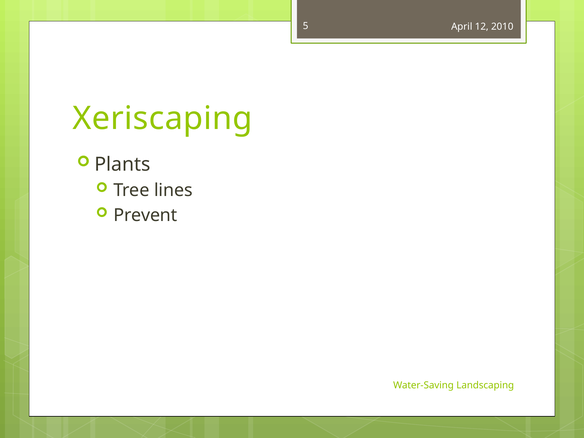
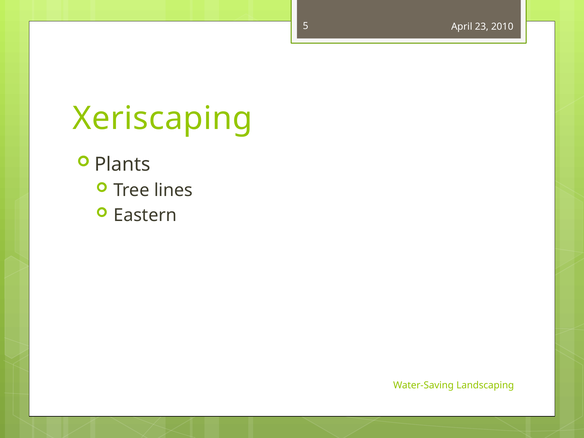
12: 12 -> 23
Prevent: Prevent -> Eastern
